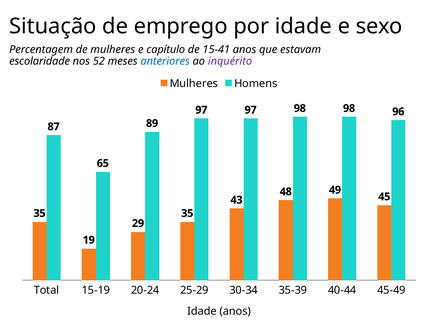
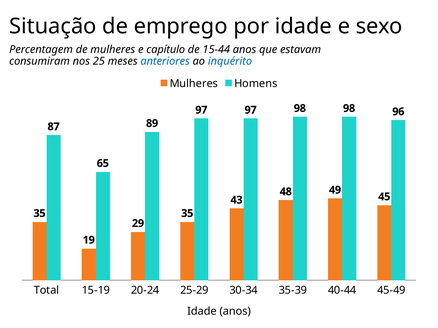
15-41: 15-41 -> 15-44
escolaridade: escolaridade -> consumiram
52: 52 -> 25
inquérito colour: purple -> blue
